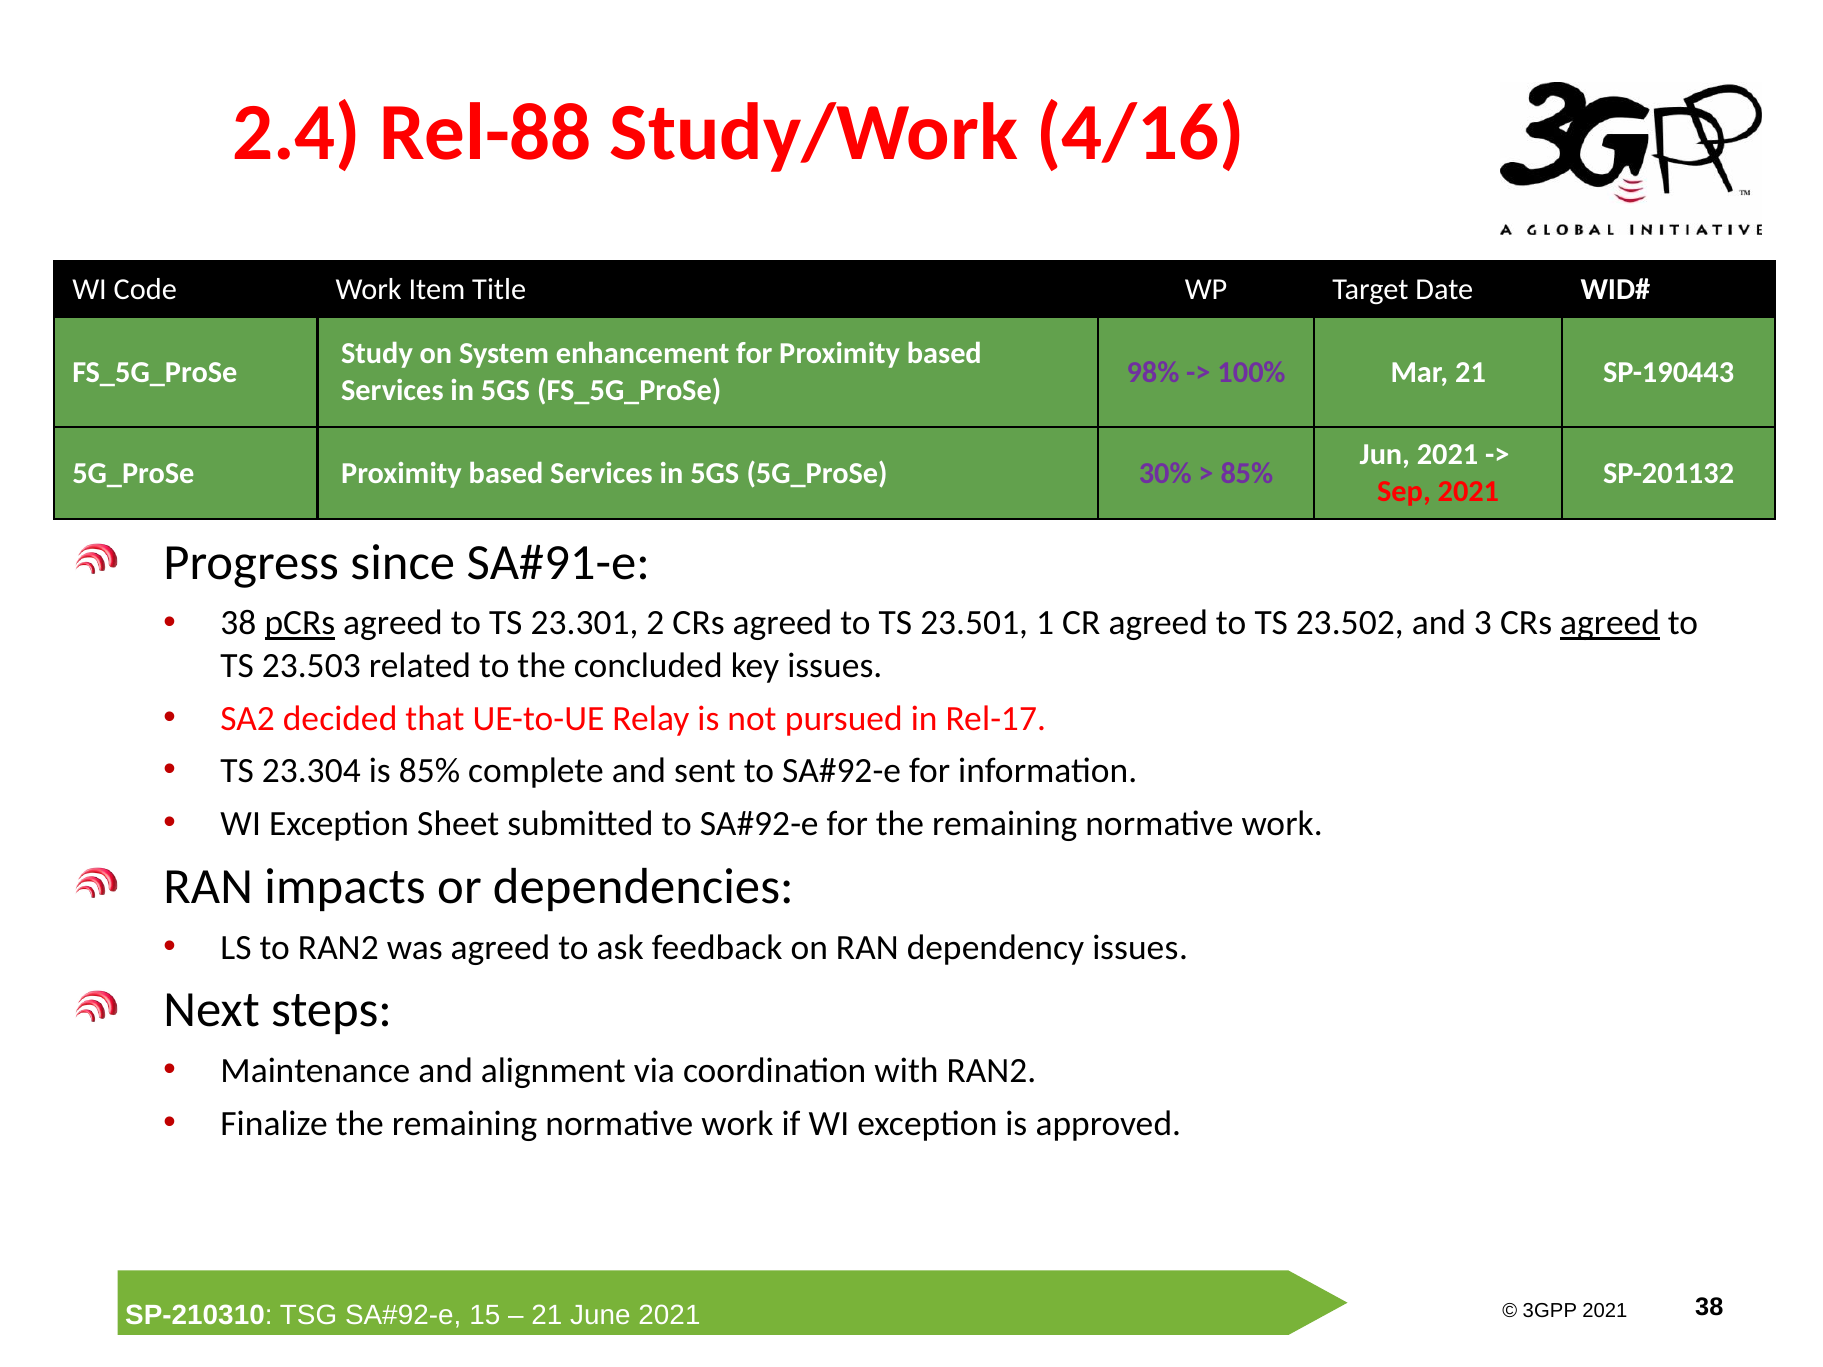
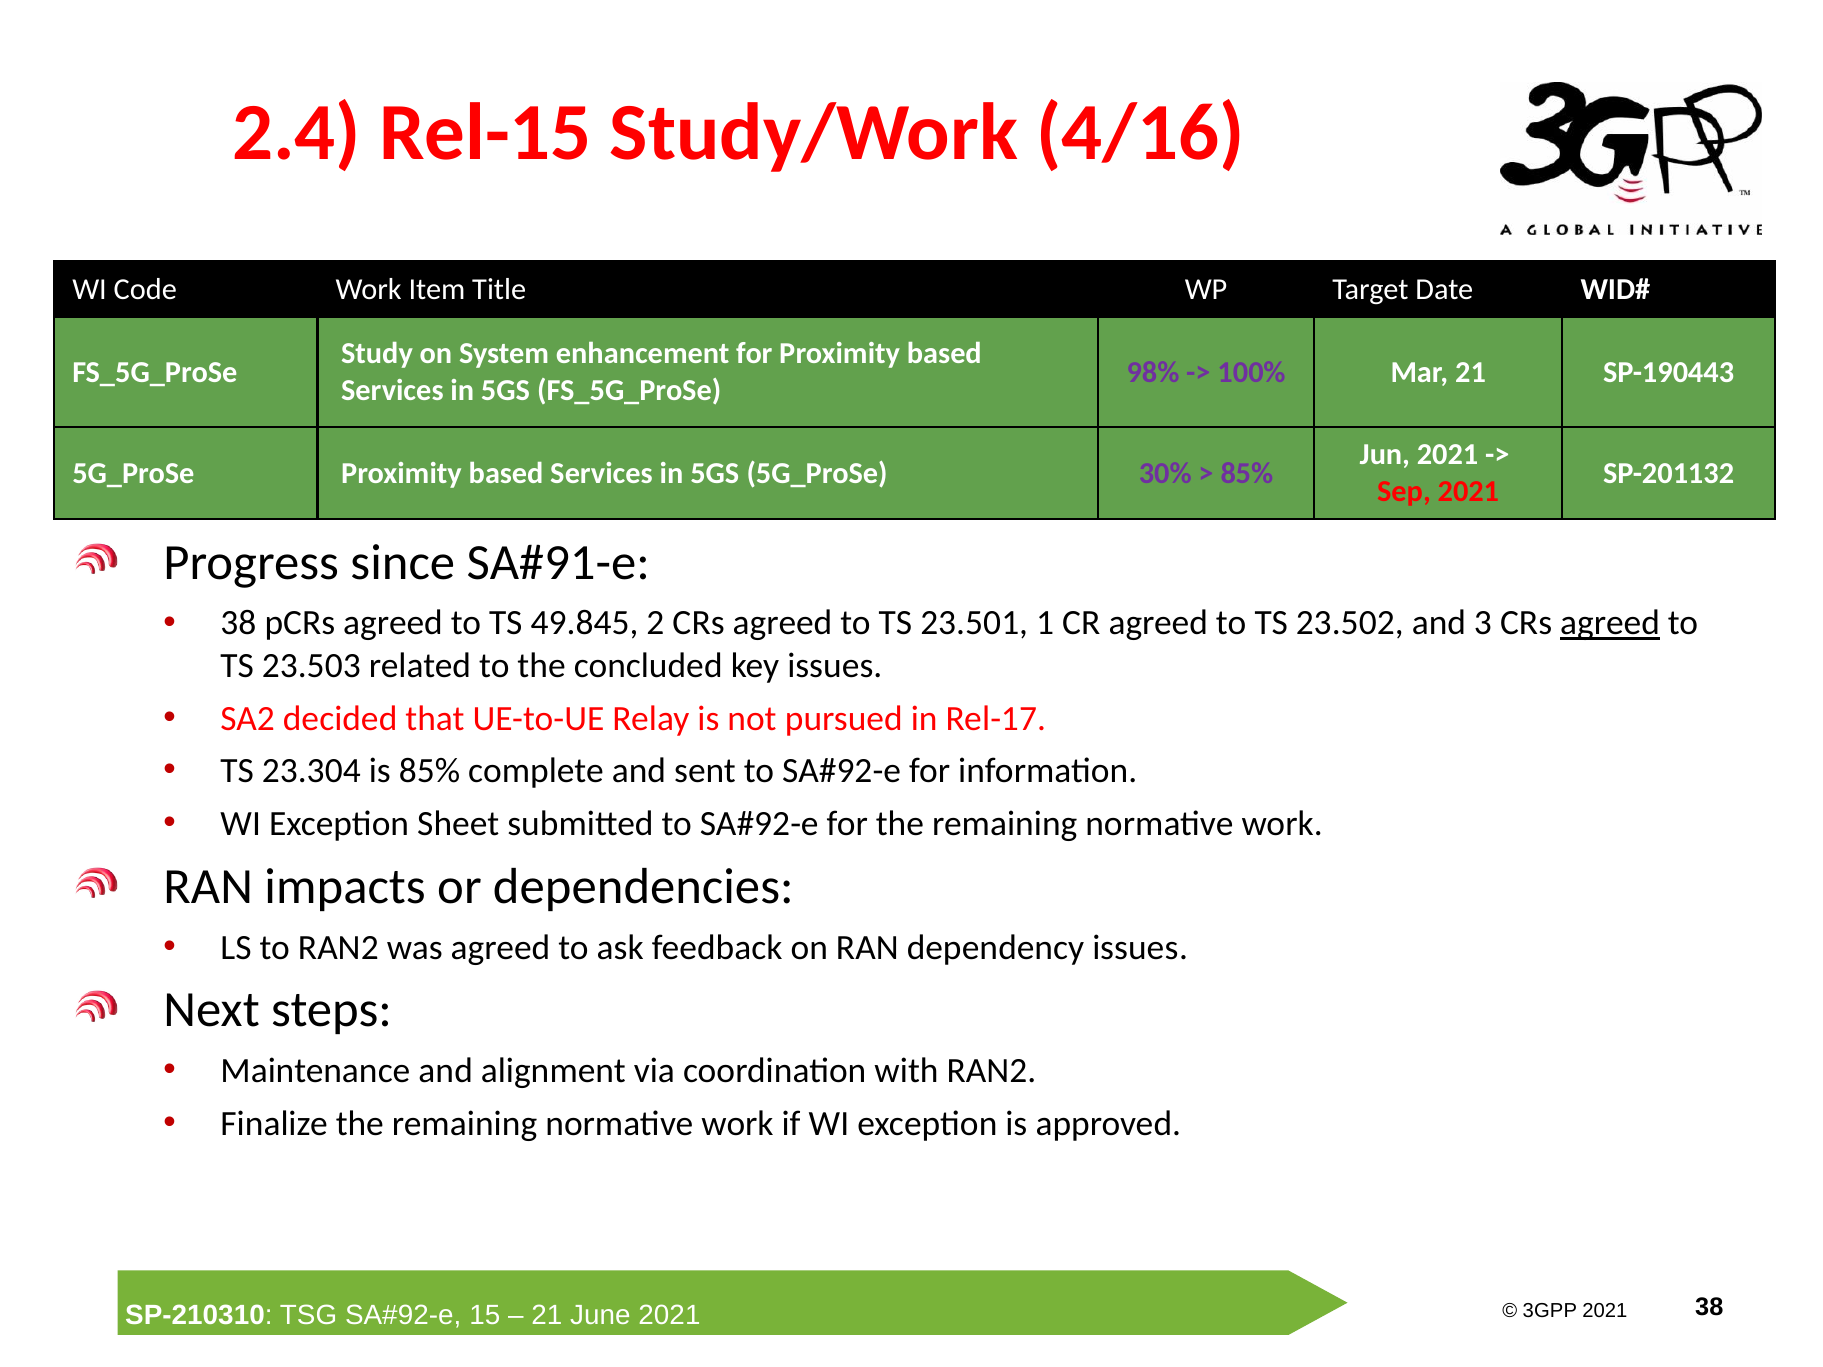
Rel-88: Rel-88 -> Rel-15
pCRs underline: present -> none
23.301: 23.301 -> 49.845
